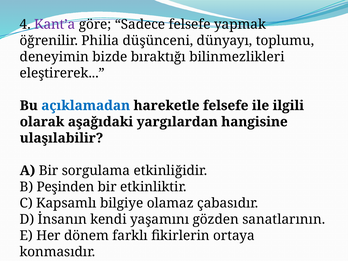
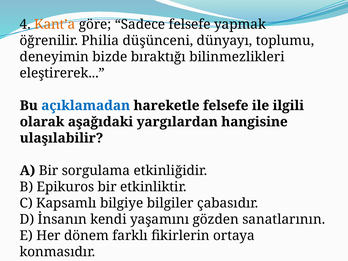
Kant’a colour: purple -> orange
Peşinden: Peşinden -> Epikuros
olamaz: olamaz -> bilgiler
